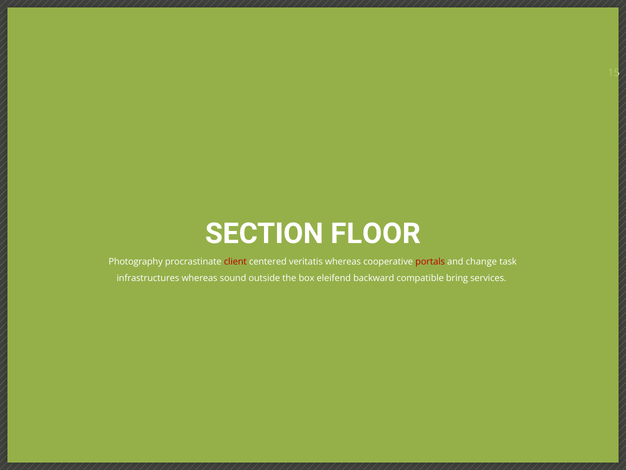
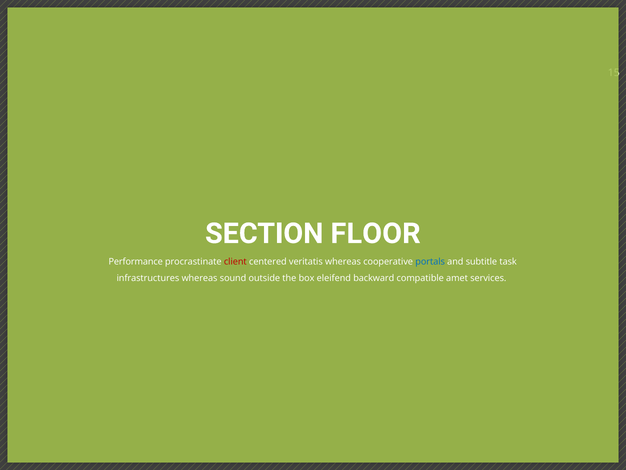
Photography: Photography -> Performance
portals colour: red -> blue
change: change -> subtitle
bring: bring -> amet
